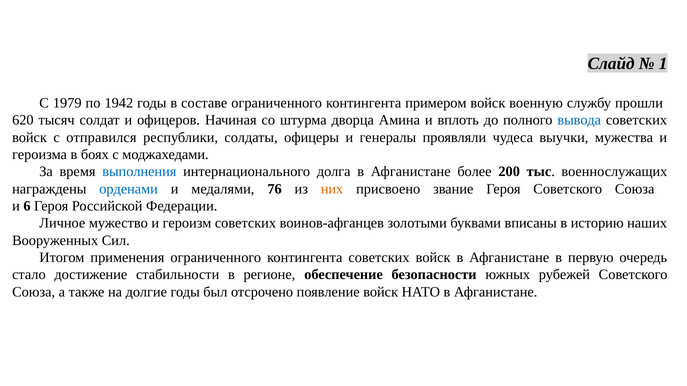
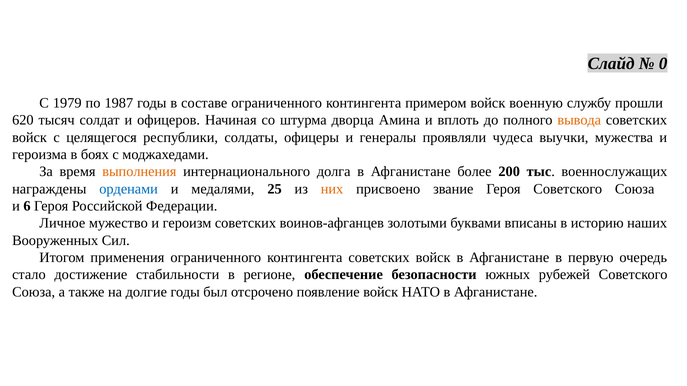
1: 1 -> 0
1942: 1942 -> 1987
вывода colour: blue -> orange
отправился: отправился -> целящегося
выполнения colour: blue -> orange
76: 76 -> 25
